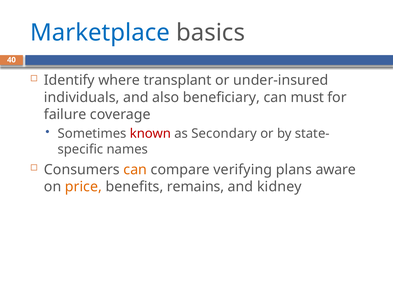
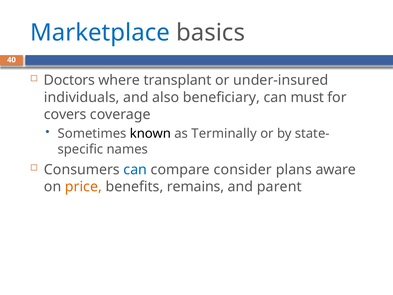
Identify: Identify -> Doctors
failure: failure -> covers
known colour: red -> black
Secondary: Secondary -> Terminally
can at (135, 170) colour: orange -> blue
verifying: verifying -> consider
kidney: kidney -> parent
